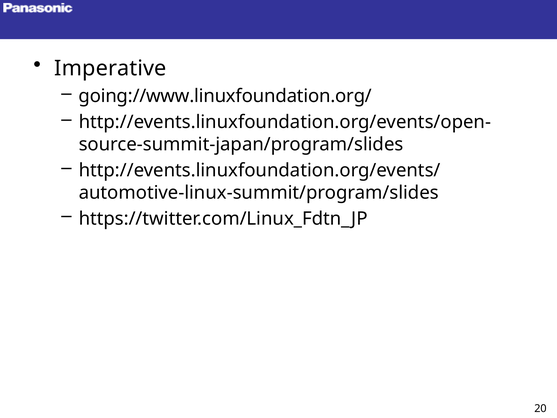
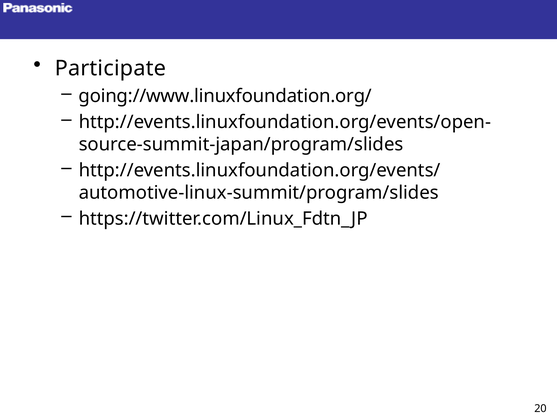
Imperative: Imperative -> Participate
